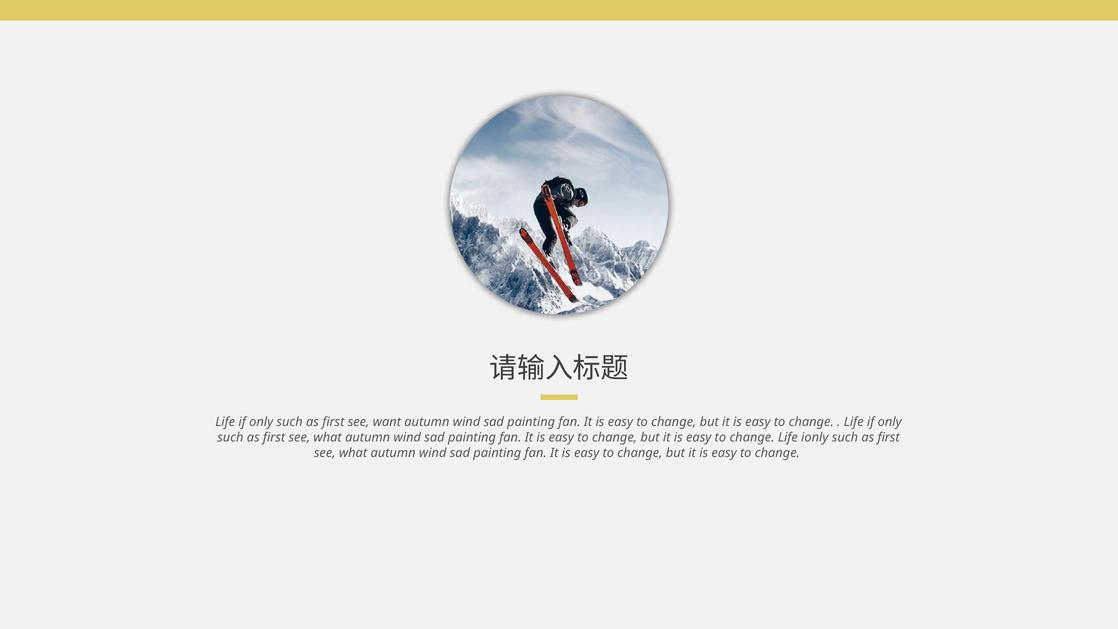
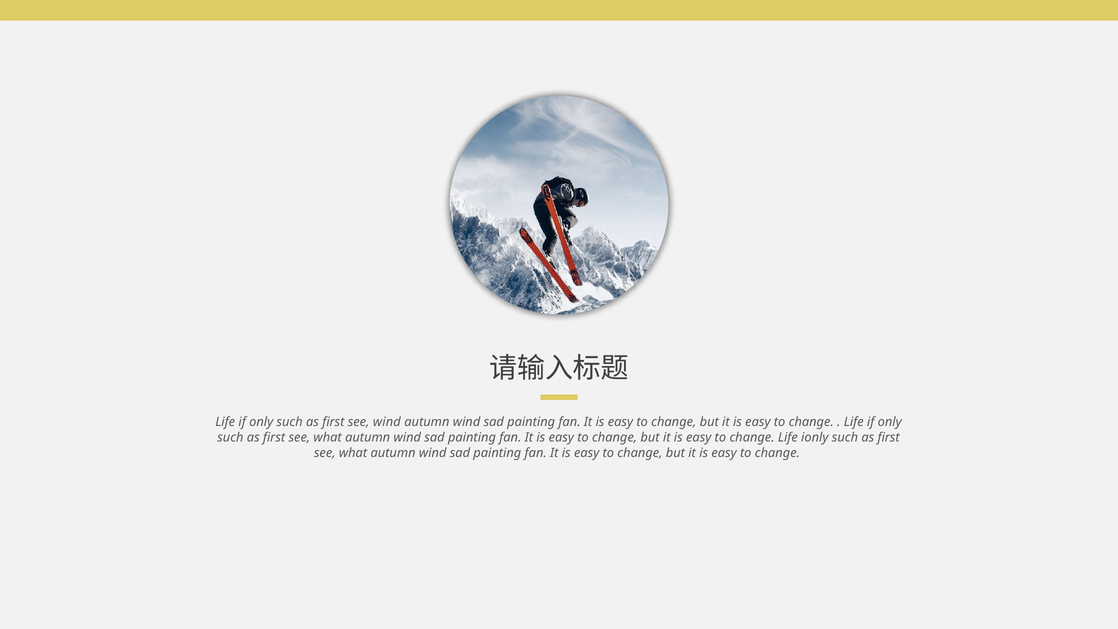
see want: want -> wind
